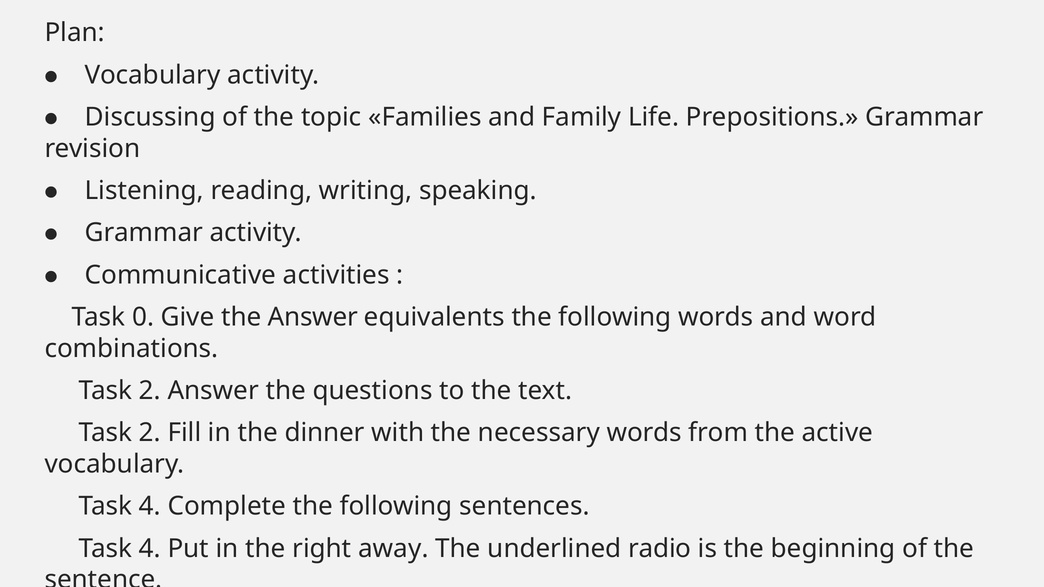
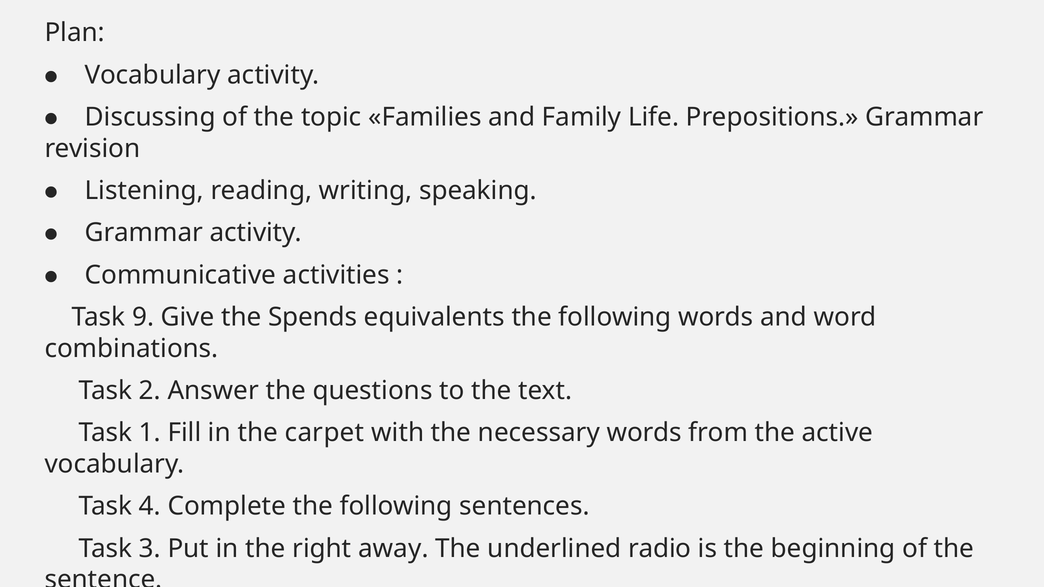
0: 0 -> 9
the Answer: Answer -> Spends
2 at (150, 433): 2 -> 1
dinner: dinner -> carpet
4 at (150, 549): 4 -> 3
